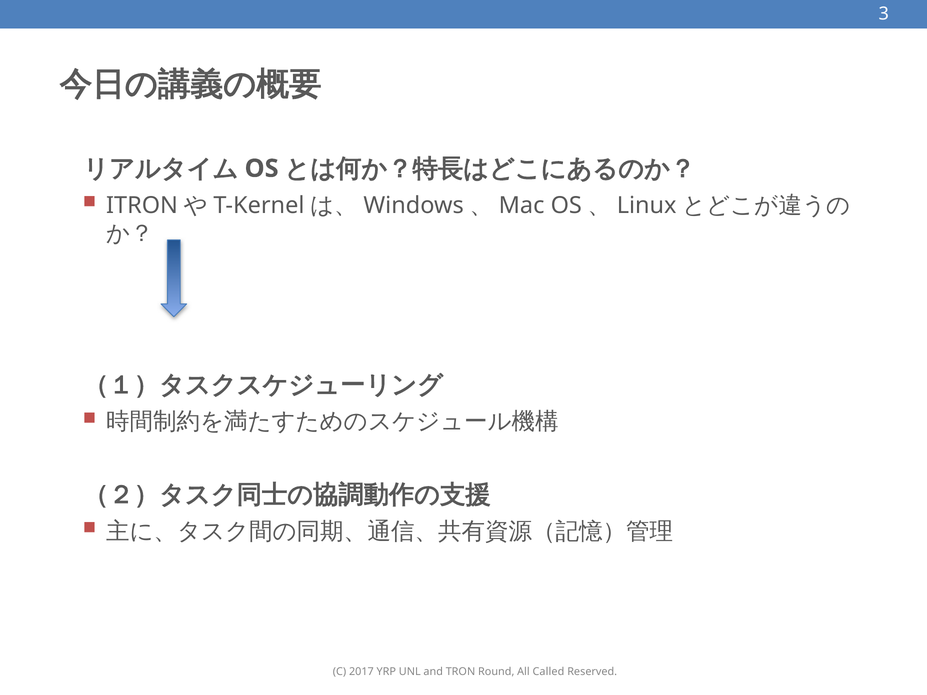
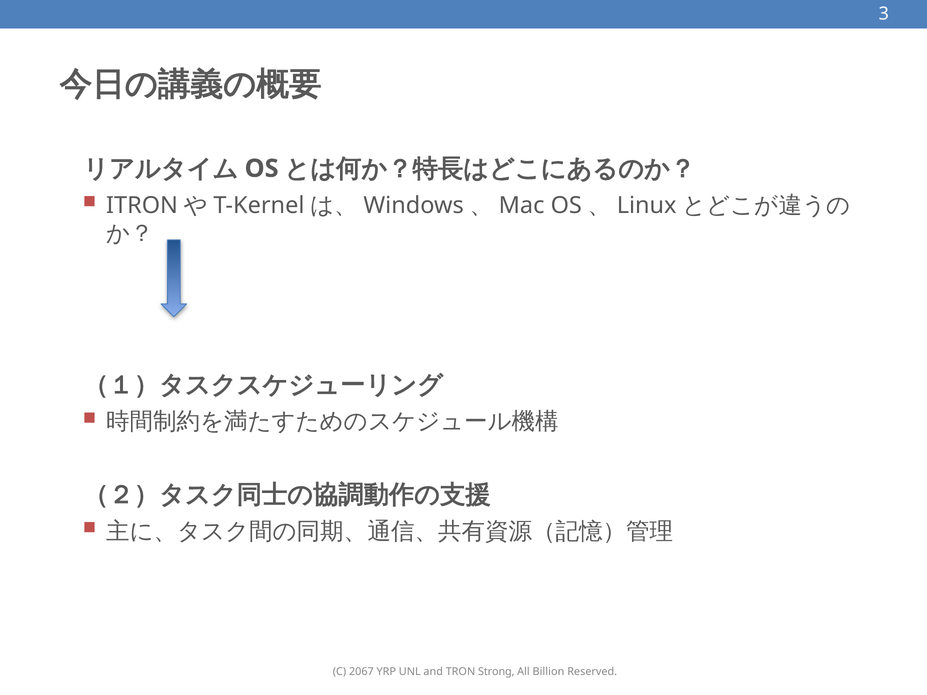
2017: 2017 -> 2067
Round: Round -> Strong
Called: Called -> Billion
